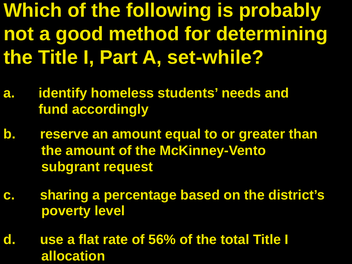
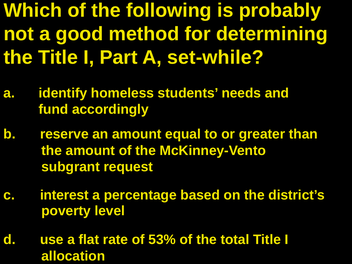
sharing: sharing -> interest
56%: 56% -> 53%
